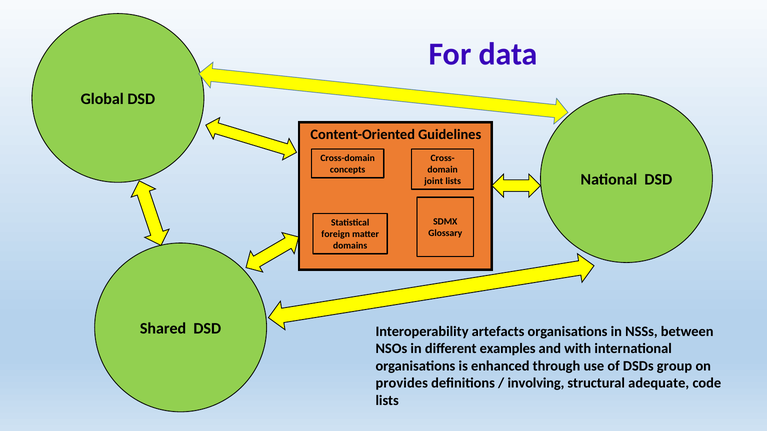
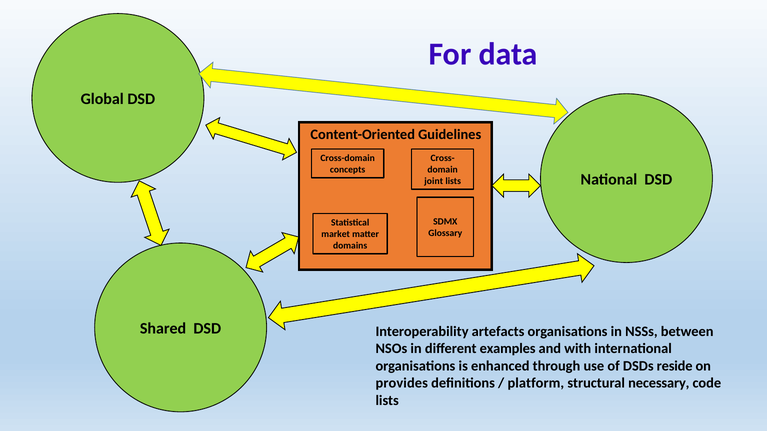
foreign: foreign -> market
group: group -> reside
involving: involving -> platform
adequate: adequate -> necessary
